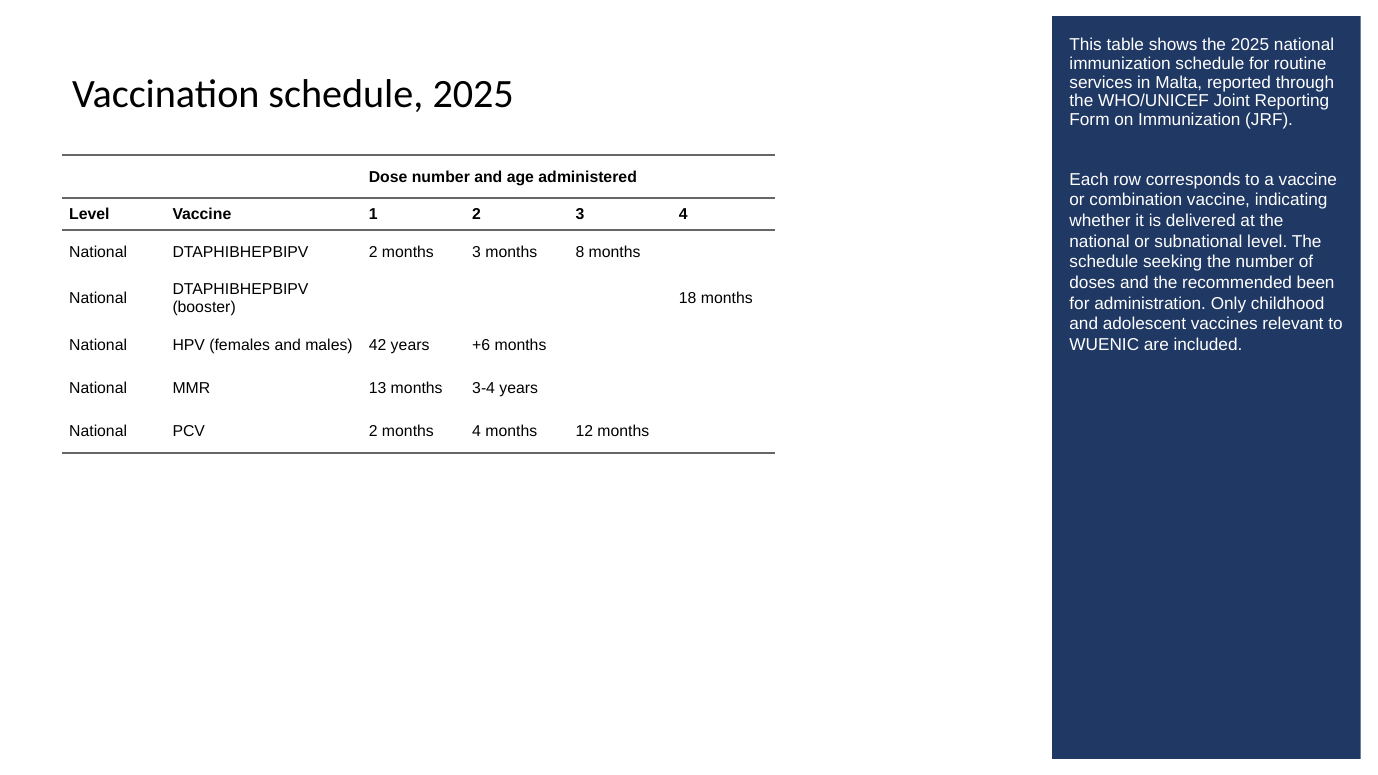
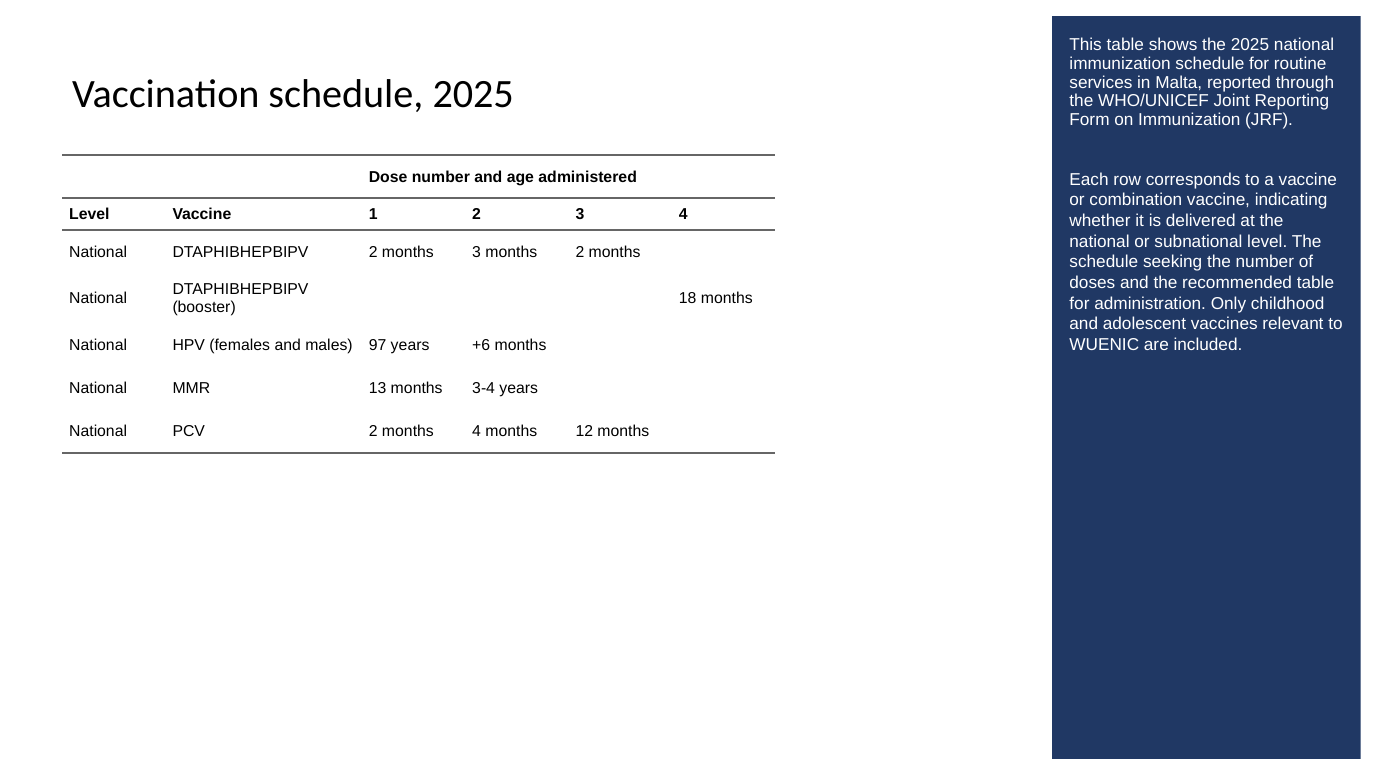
months 8: 8 -> 2
recommended been: been -> table
42: 42 -> 97
